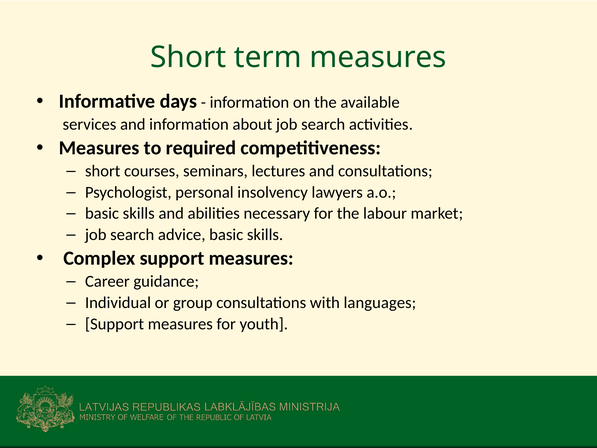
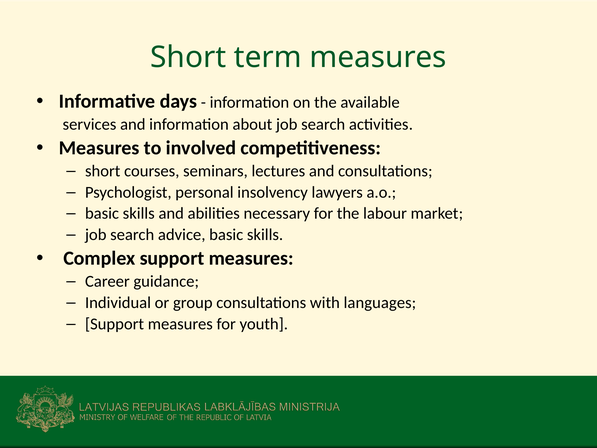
required: required -> involved
